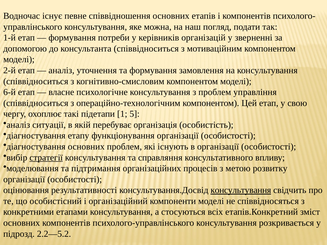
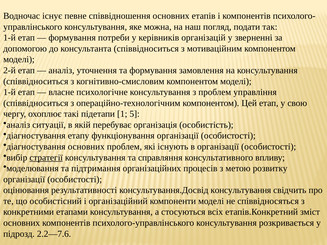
6-й at (9, 92): 6-й -> 1-й
консультування at (241, 190) underline: present -> none
2.2—5.2: 2.2—5.2 -> 2.2—7.6
